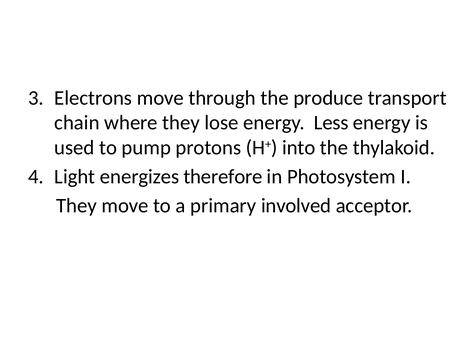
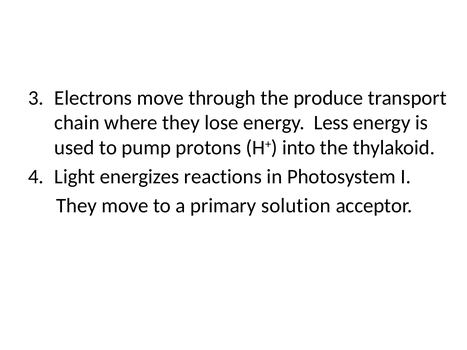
therefore: therefore -> reactions
involved: involved -> solution
